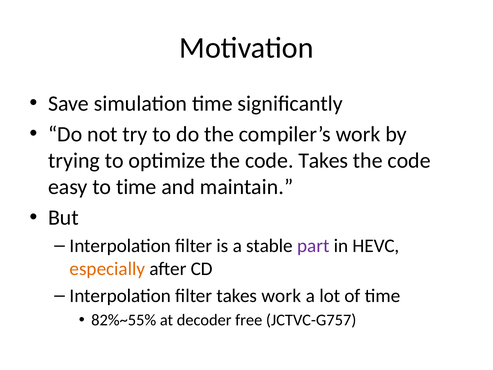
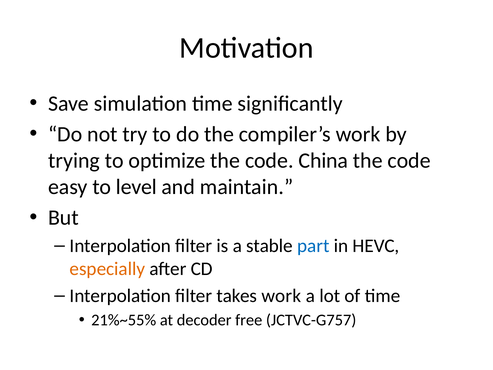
code Takes: Takes -> China
to time: time -> level
part colour: purple -> blue
82%~55%: 82%~55% -> 21%~55%
